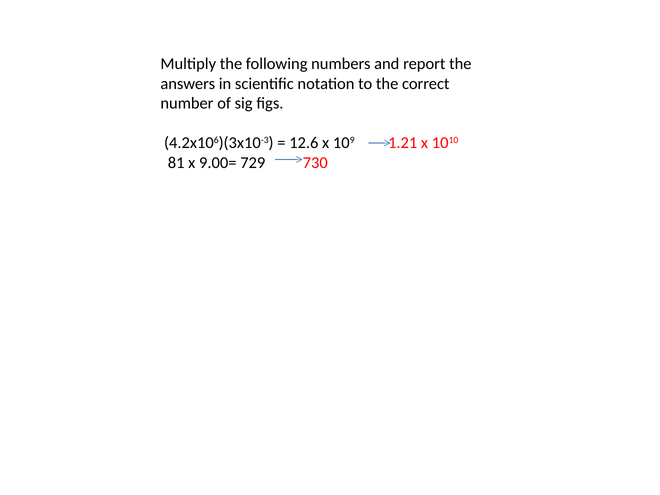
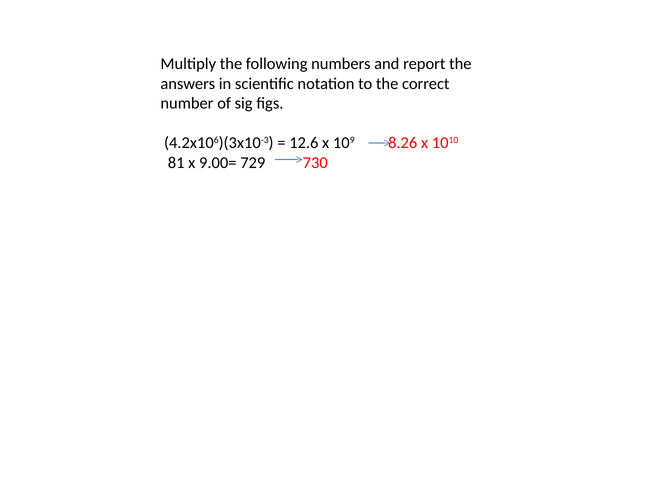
1.21: 1.21 -> 8.26
